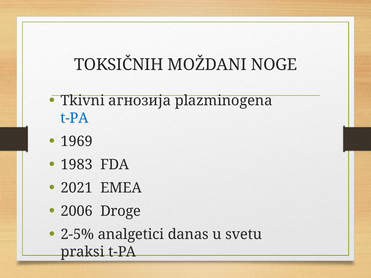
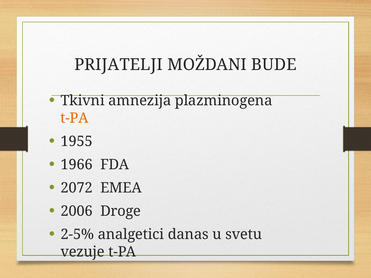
TOKSIČNIH: TOKSIČNIH -> PRIJATELJI
NOGE: NOGE -> BUDE
агнозија: агнозија -> amnezija
t-PA at (74, 118) colour: blue -> orange
1969: 1969 -> 1955
1983: 1983 -> 1966
2021: 2021 -> 2072
praksi: praksi -> vezuje
